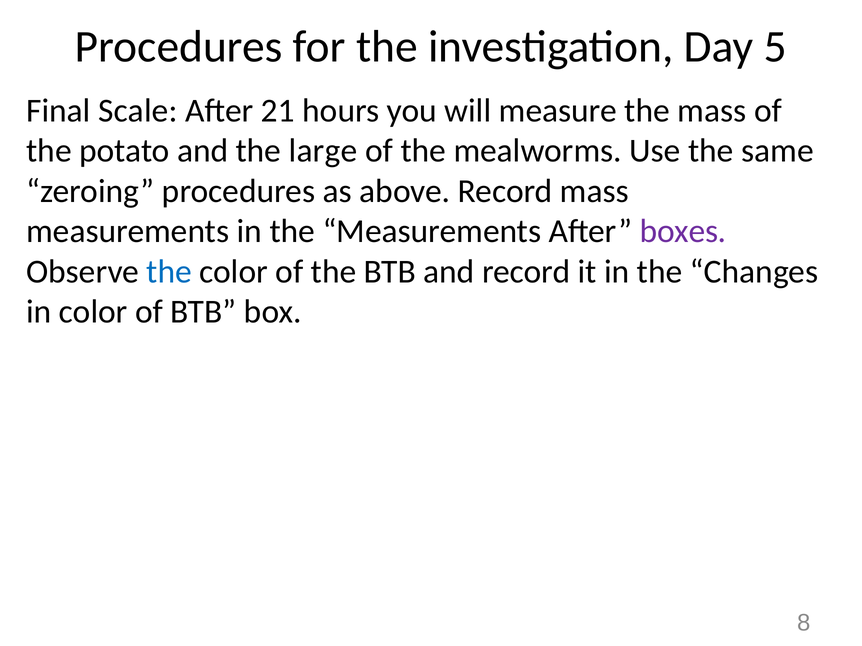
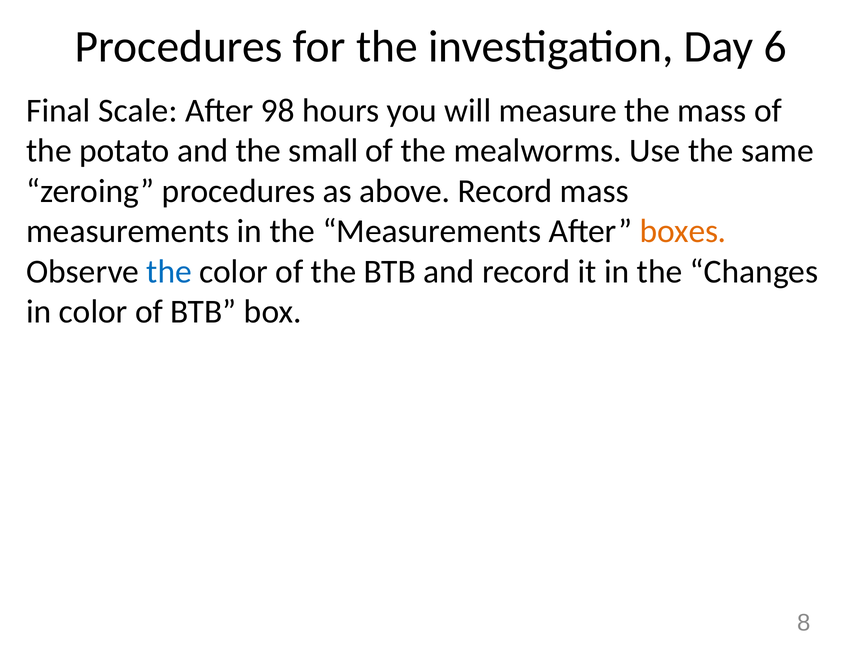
5: 5 -> 6
21: 21 -> 98
large: large -> small
boxes colour: purple -> orange
